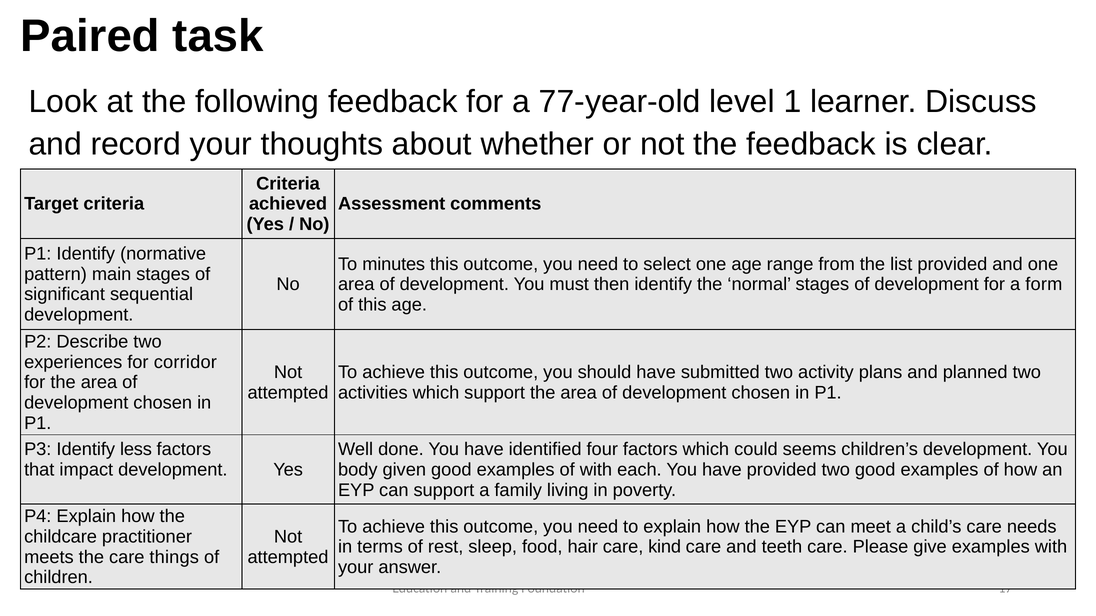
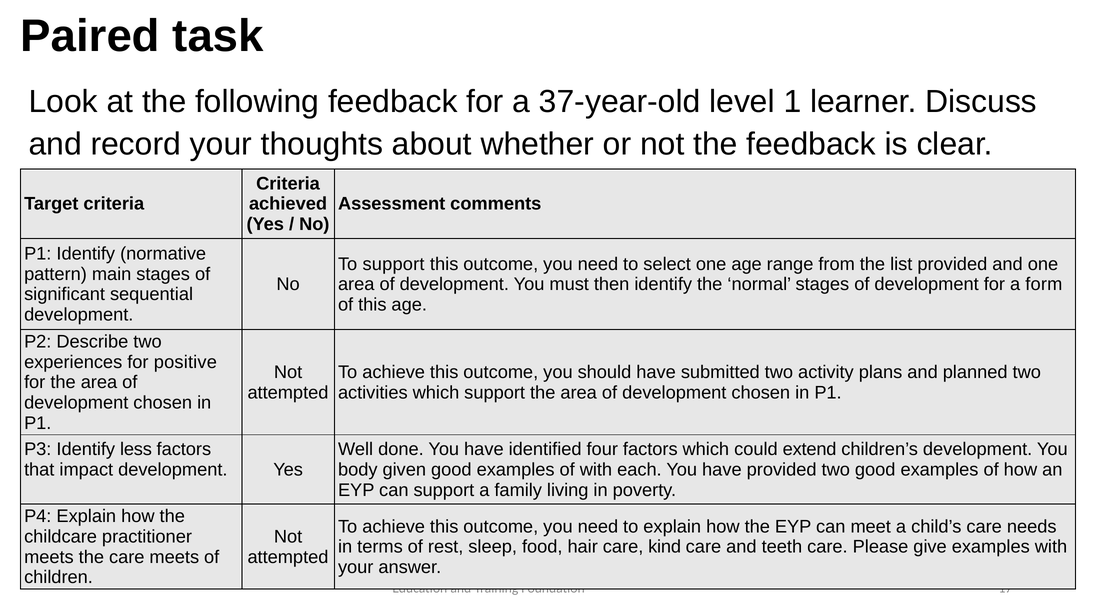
77-year-old: 77-year-old -> 37-year-old
To minutes: minutes -> support
corridor: corridor -> positive
seems: seems -> extend
care things: things -> meets
